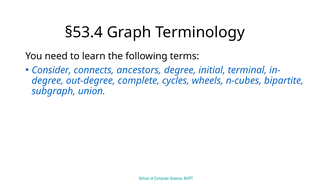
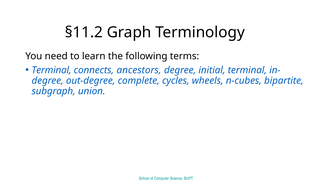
§53.4: §53.4 -> §11.2
Consider at (51, 70): Consider -> Terminal
